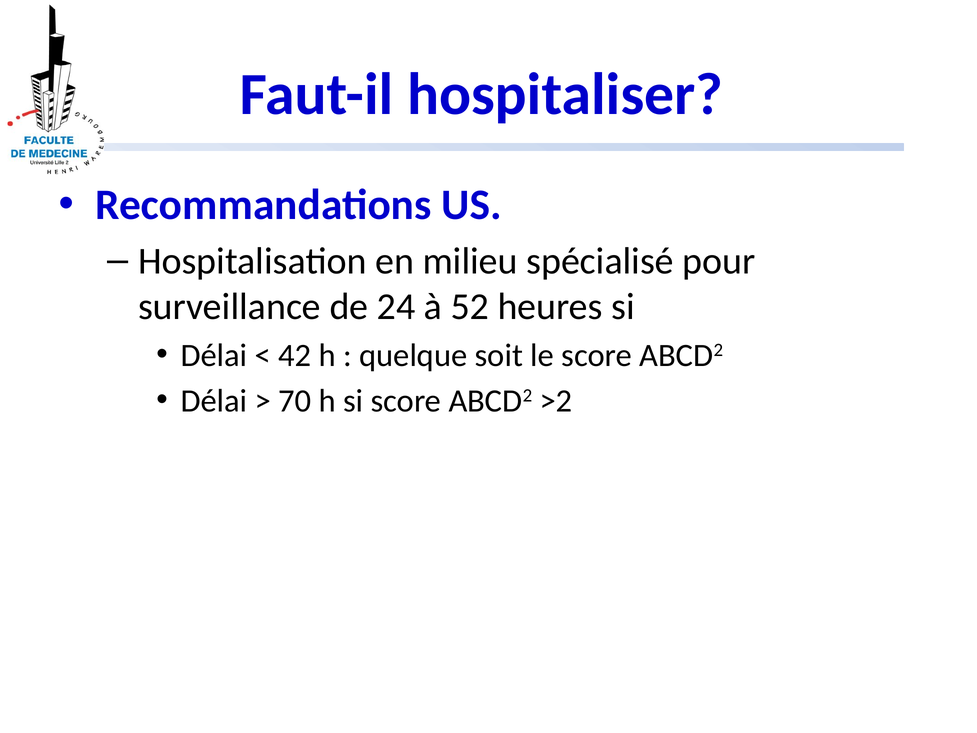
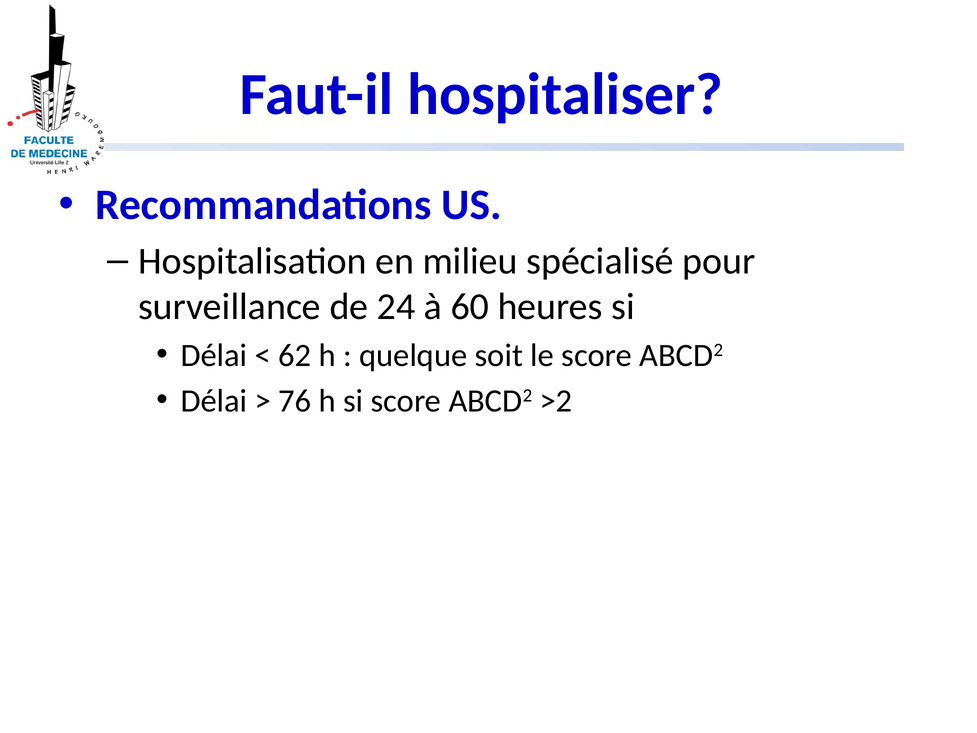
52: 52 -> 60
42: 42 -> 62
70: 70 -> 76
